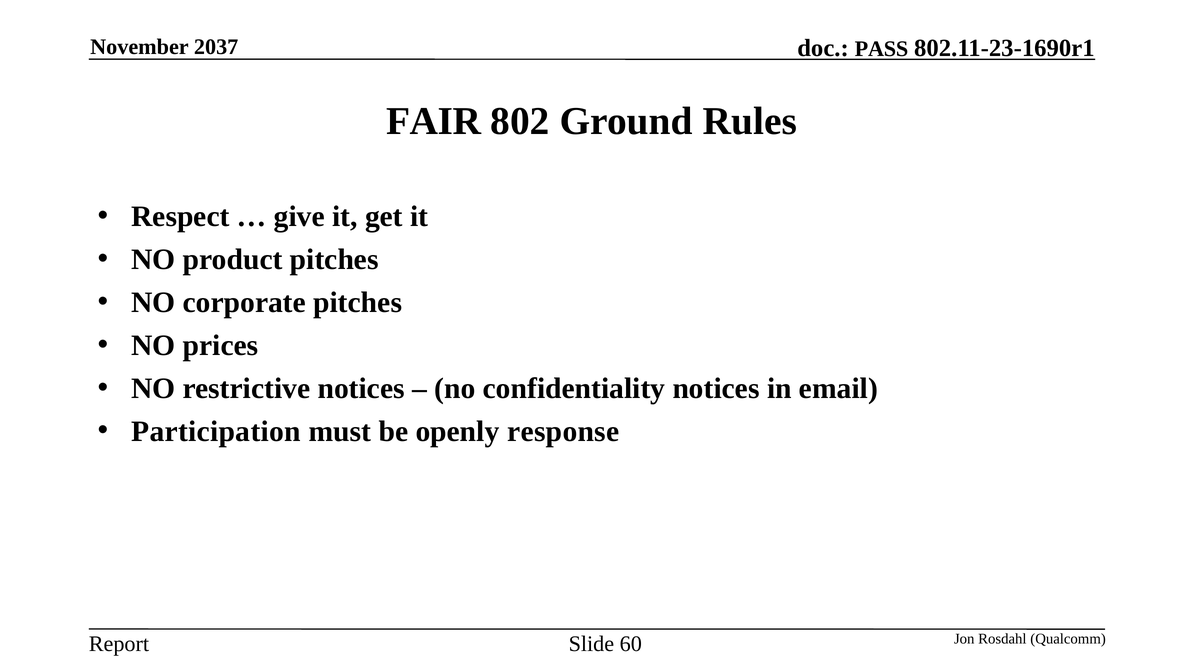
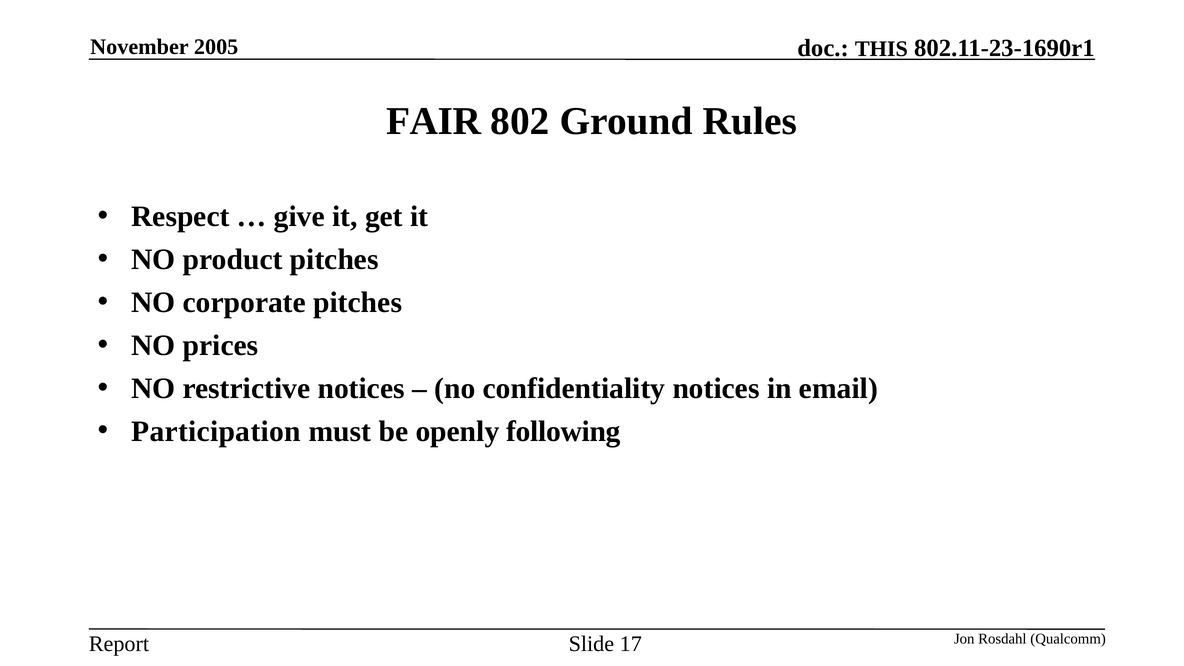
PASS: PASS -> THIS
2037: 2037 -> 2005
response: response -> following
60: 60 -> 17
